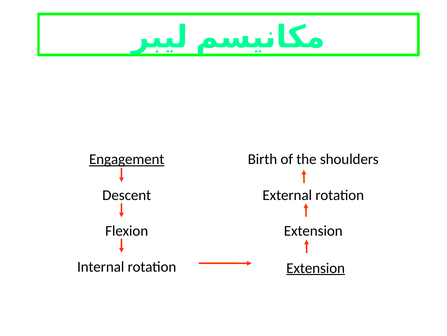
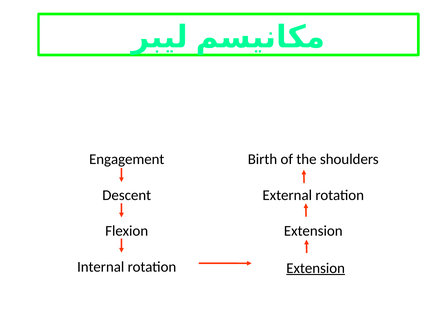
Engagement underline: present -> none
